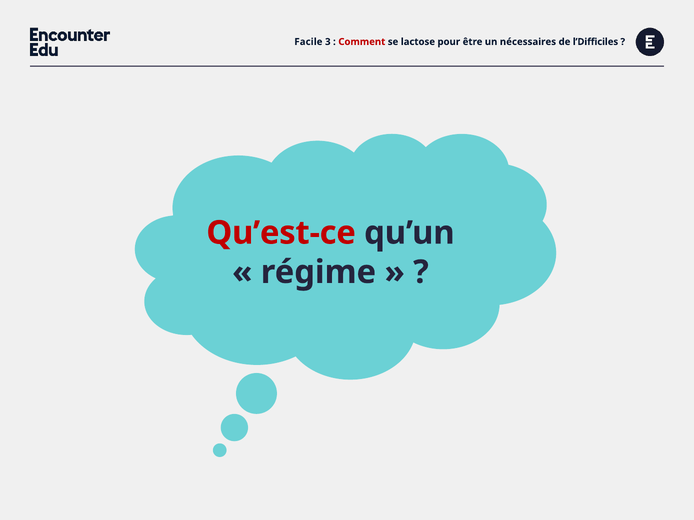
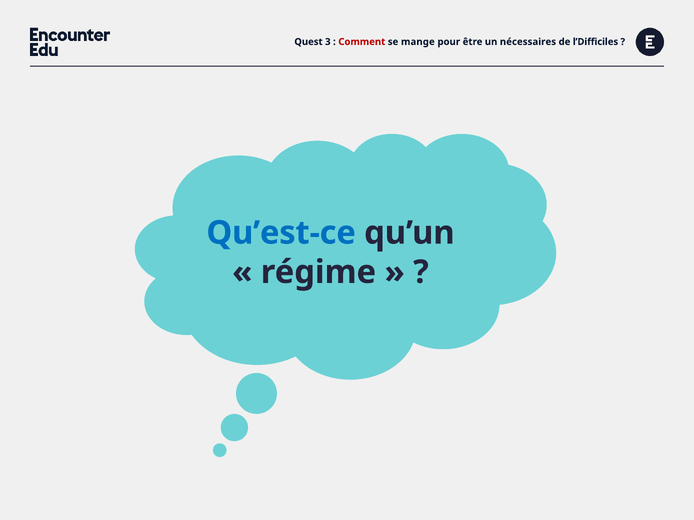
Facile: Facile -> Quest
lactose: lactose -> mange
Qu’est-ce colour: red -> blue
